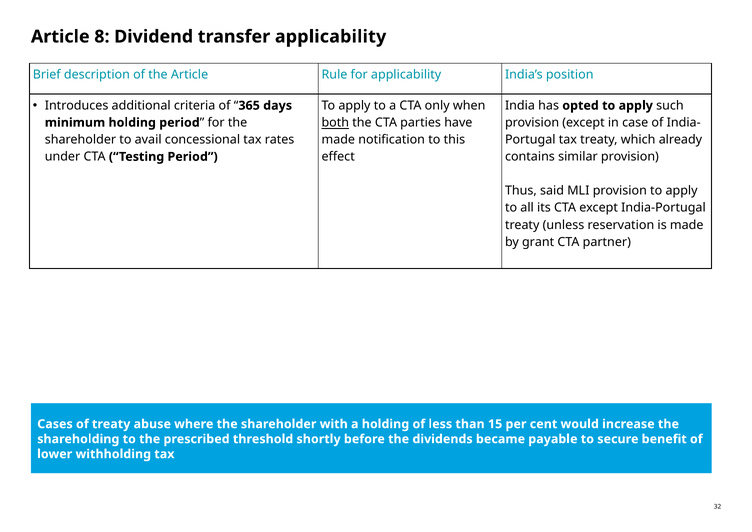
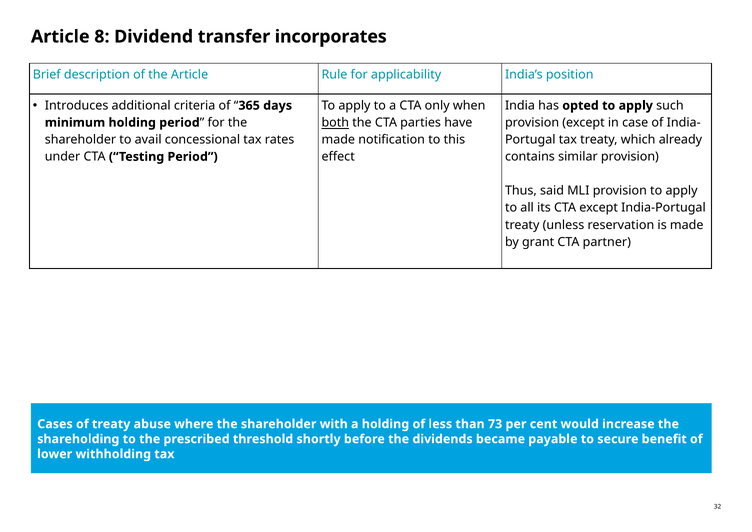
transfer applicability: applicability -> incorporates
15: 15 -> 73
